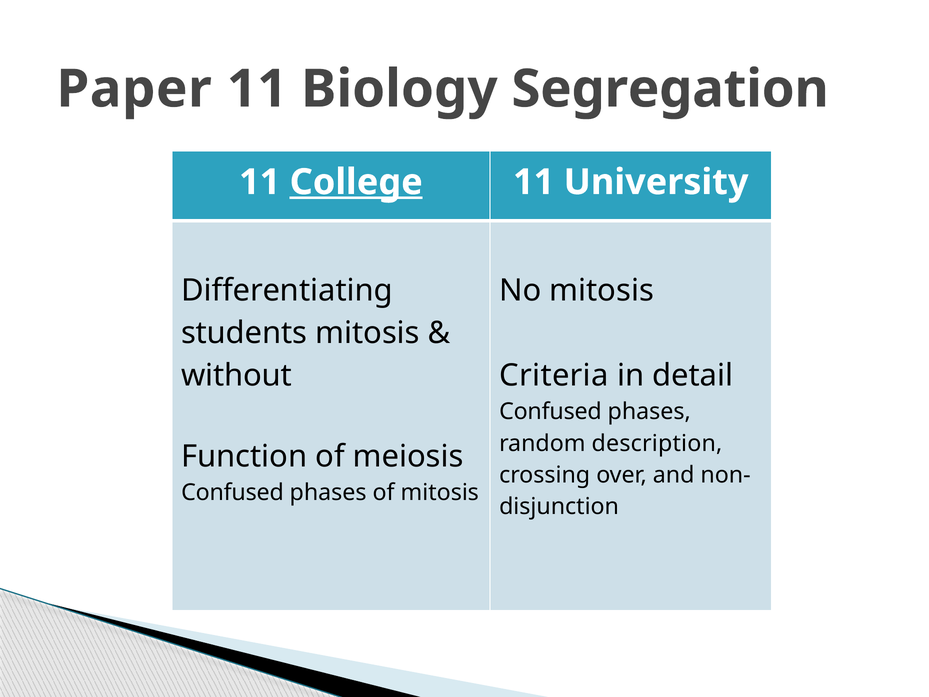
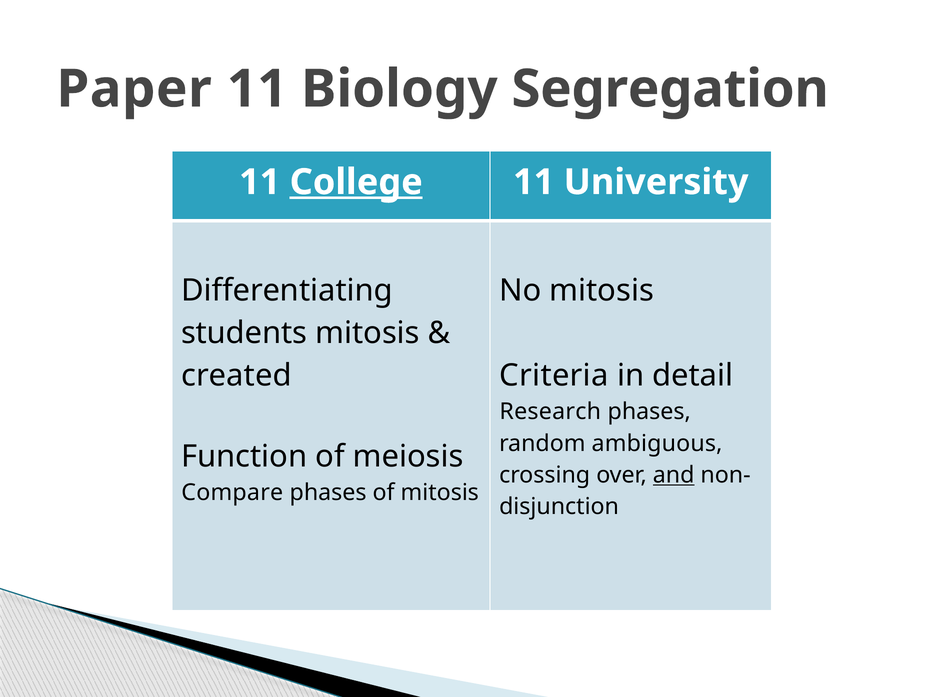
without: without -> created
Confused at (550, 412): Confused -> Research
description: description -> ambiguous
and underline: none -> present
Confused at (232, 493): Confused -> Compare
